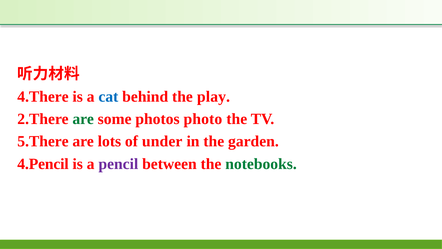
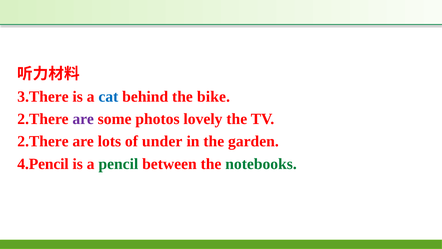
4.There: 4.There -> 3.There
play: play -> bike
are at (83, 119) colour: green -> purple
photo: photo -> lovely
5.There at (43, 141): 5.There -> 2.There
pencil colour: purple -> green
